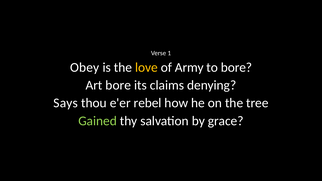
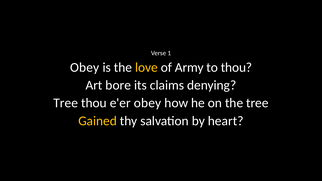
to bore: bore -> thou
Says at (66, 103): Says -> Tree
e'er rebel: rebel -> obey
Gained colour: light green -> yellow
grace: grace -> heart
